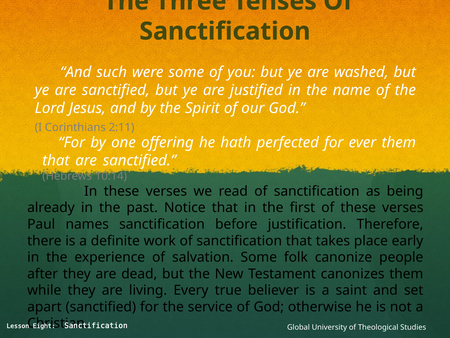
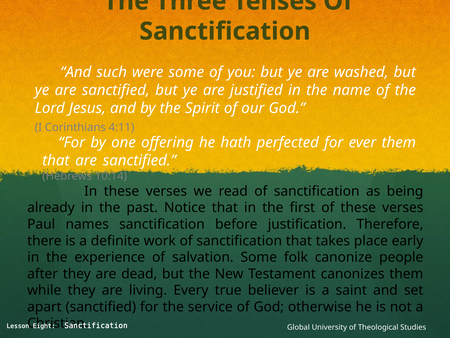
2:11: 2:11 -> 4:11
